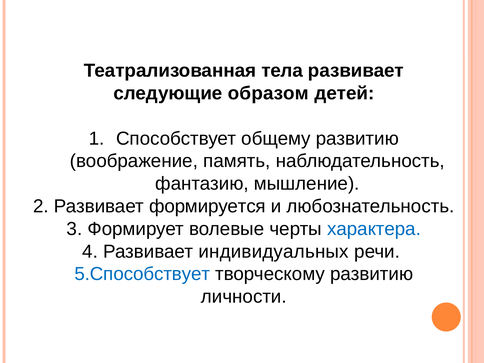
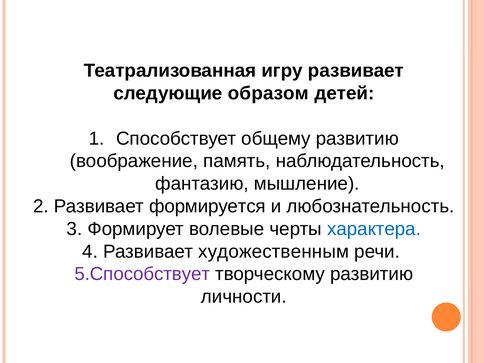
тела: тела -> игру
индивидуальных: индивидуальных -> художественным
5.Способствует colour: blue -> purple
